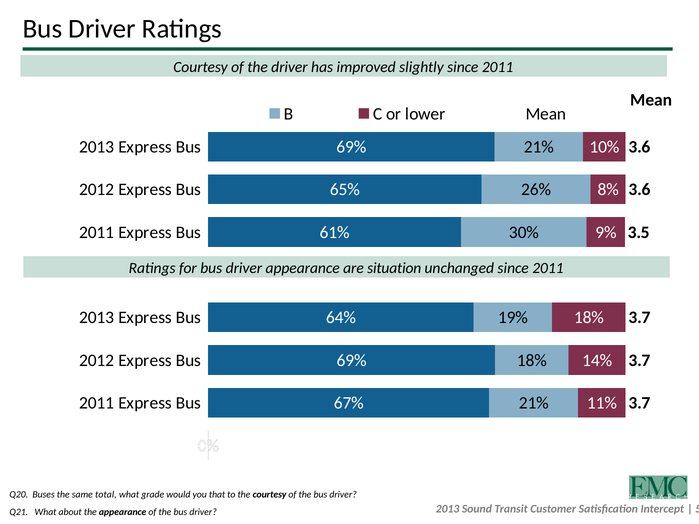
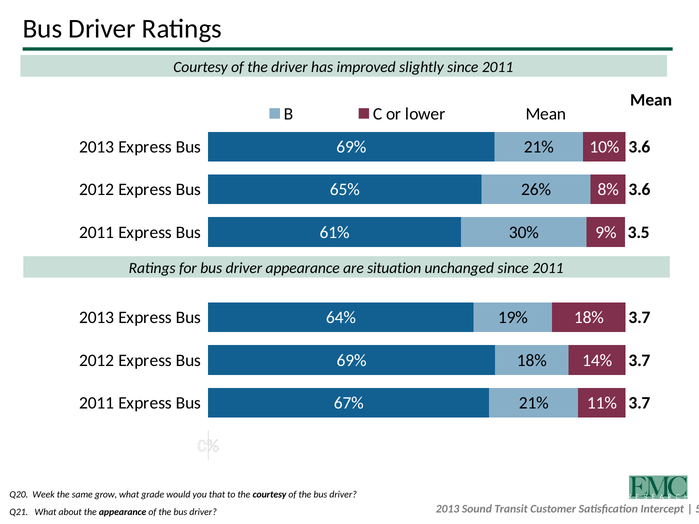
Buses: Buses -> Week
total: total -> grow
